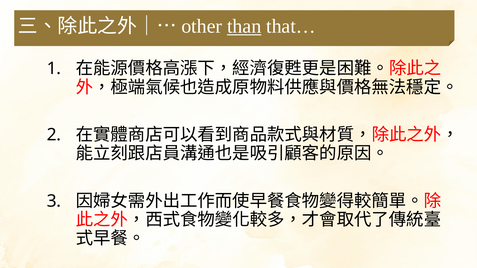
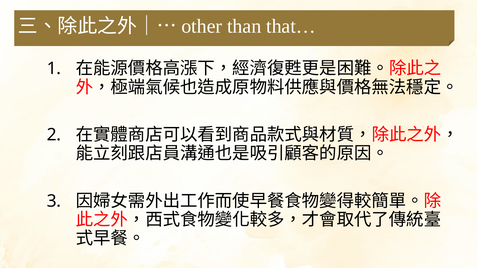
than underline: present -> none
